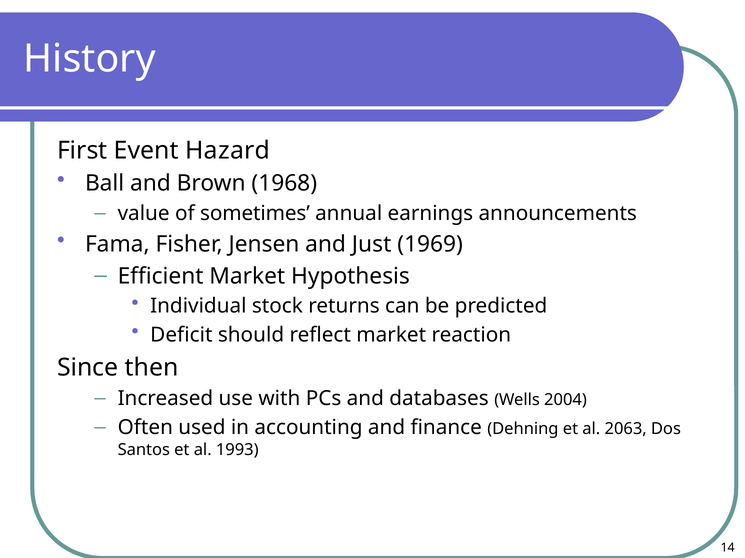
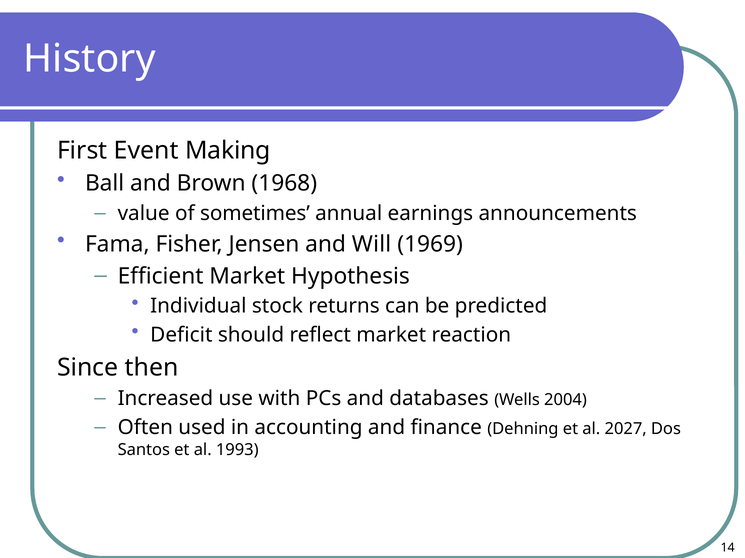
Hazard: Hazard -> Making
Just: Just -> Will
2063: 2063 -> 2027
